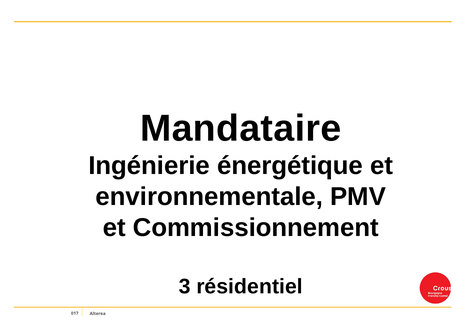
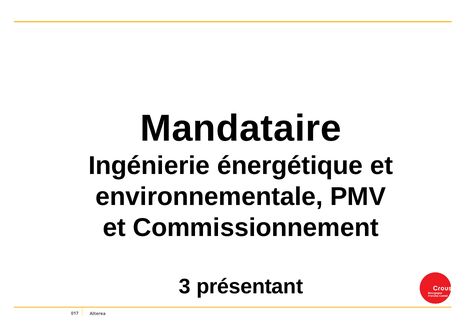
résidentiel: résidentiel -> présentant
